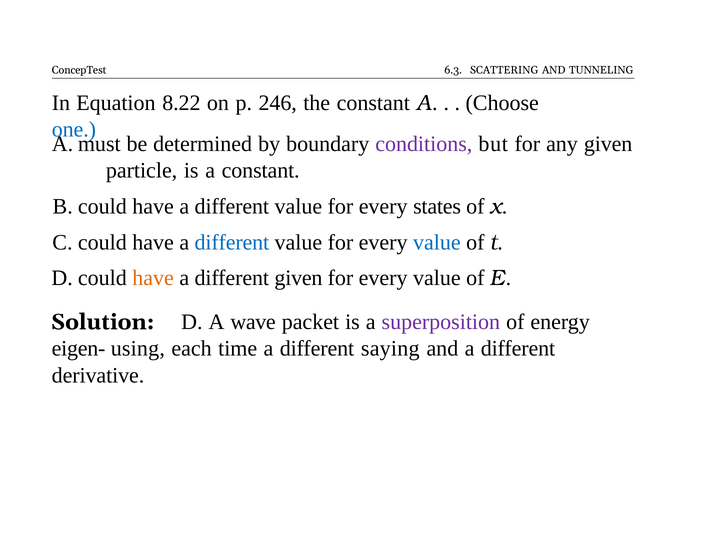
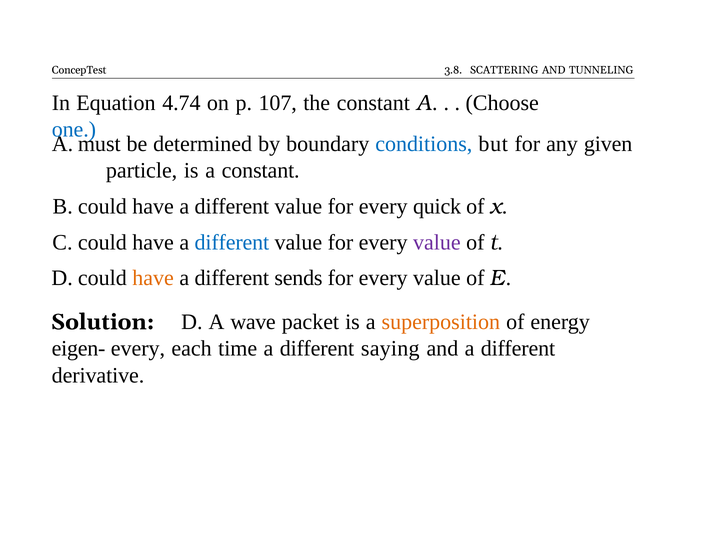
6.3: 6.3 -> 3.8
8.22: 8.22 -> 4.74
246: 246 -> 107
conditions colour: purple -> blue
states: states -> quick
value at (437, 242) colour: blue -> purple
different given: given -> sends
superposition colour: purple -> orange
eigen- using: using -> every
